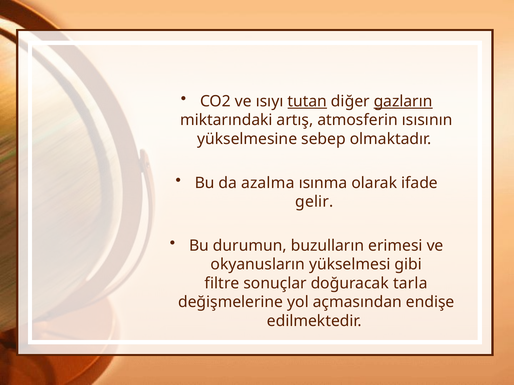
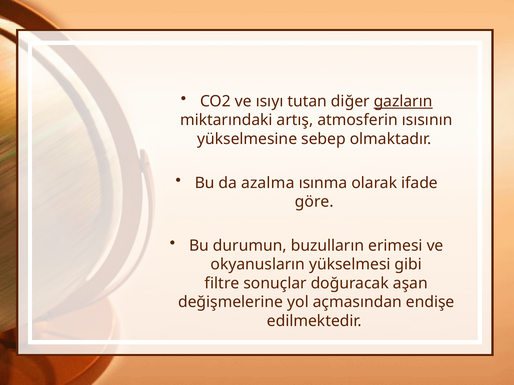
tutan underline: present -> none
gelir: gelir -> göre
tarla: tarla -> aşan
